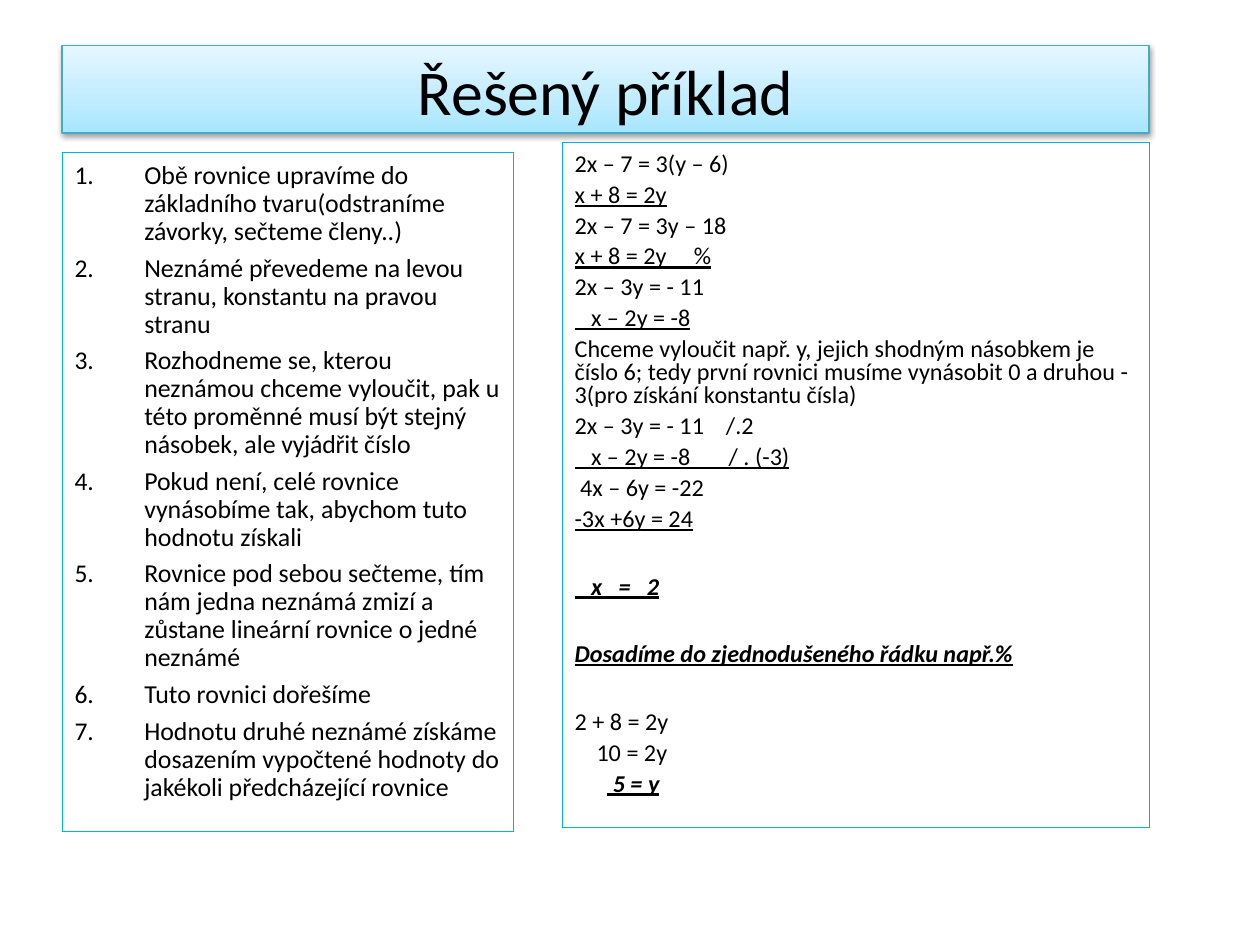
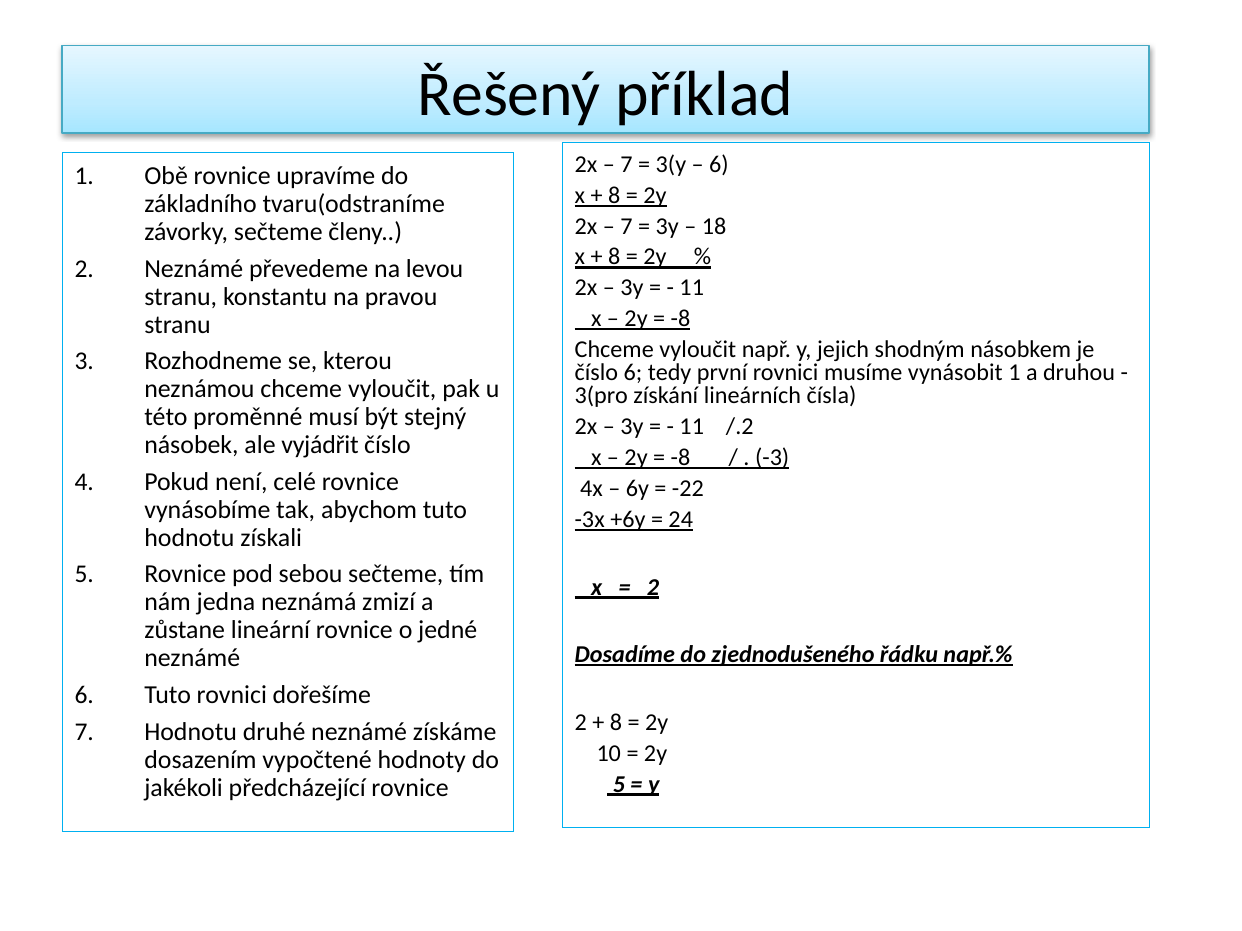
vynásobit 0: 0 -> 1
získání konstantu: konstantu -> lineárních
